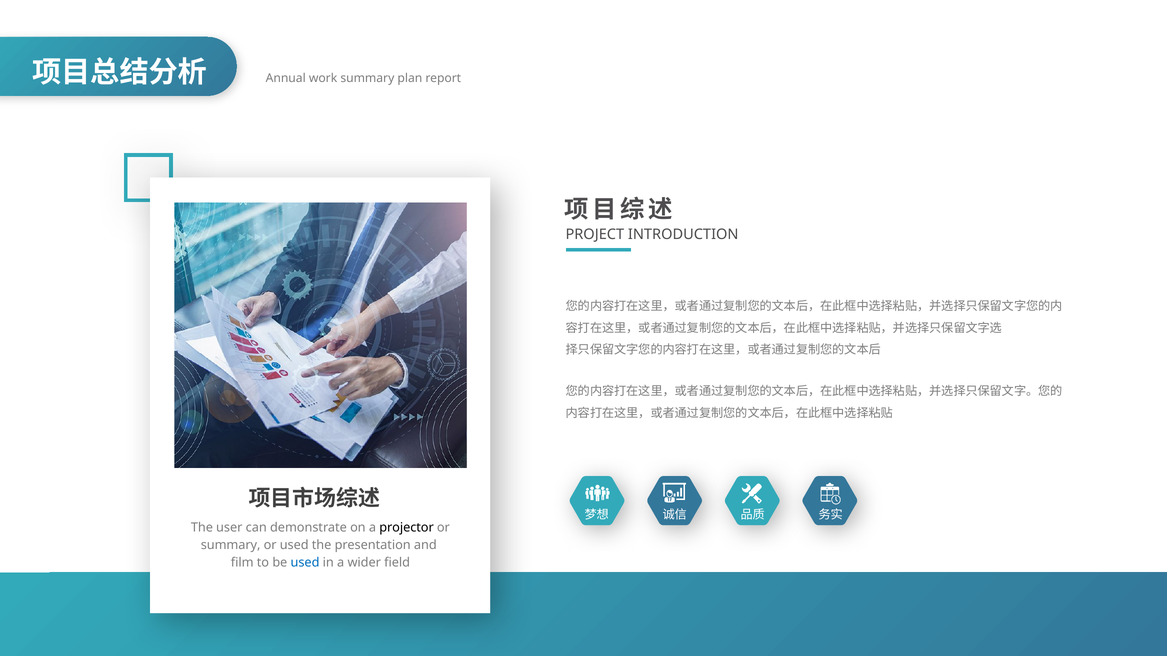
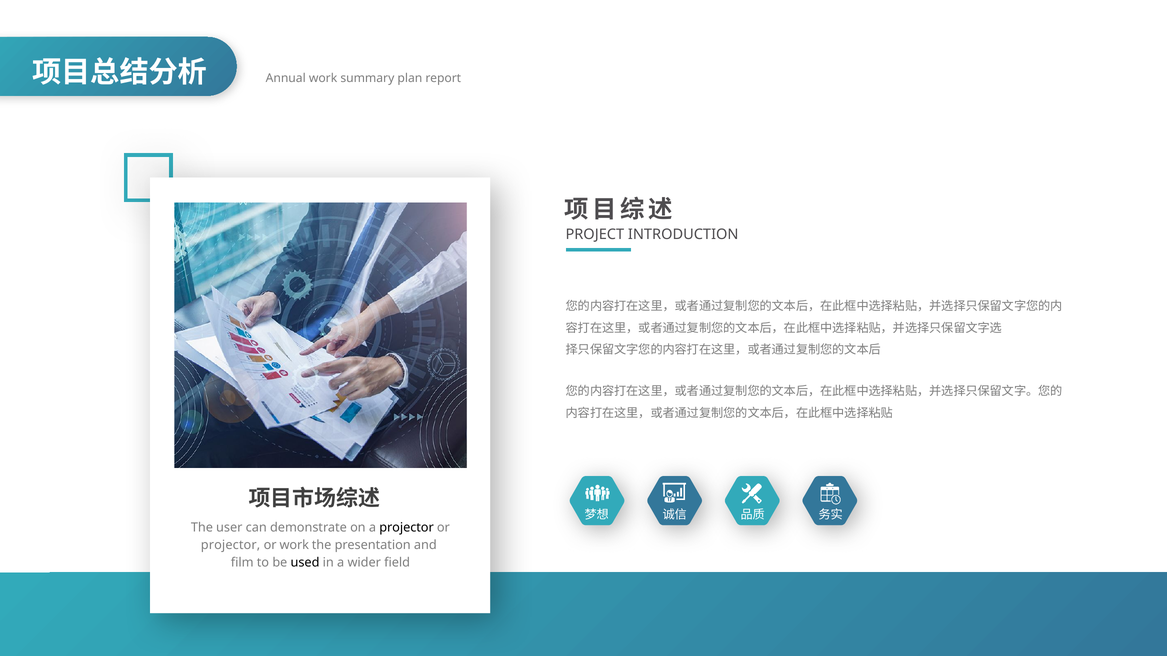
summary at (231, 545): summary -> projector
or used: used -> work
used at (305, 563) colour: blue -> black
